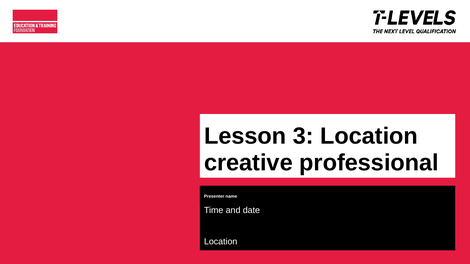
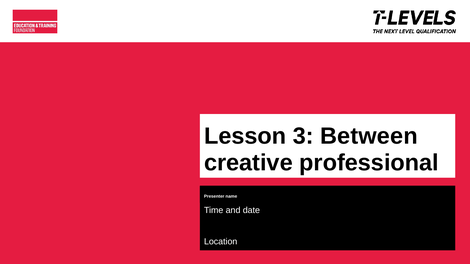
3 Location: Location -> Between
